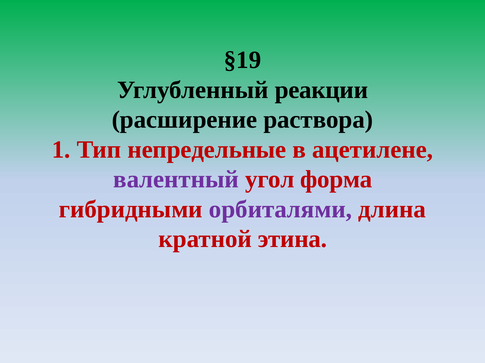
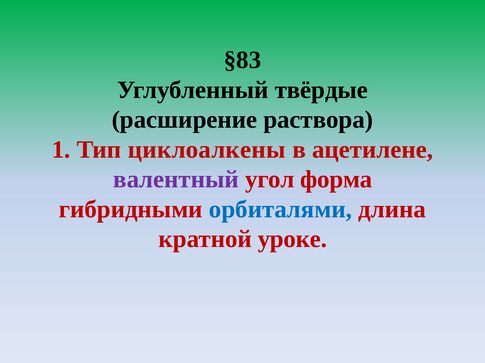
§19: §19 -> §83
реакции: реакции -> твёрдые
непредельные: непредельные -> циклоалкены
орбиталями colour: purple -> blue
этина: этина -> уроке
